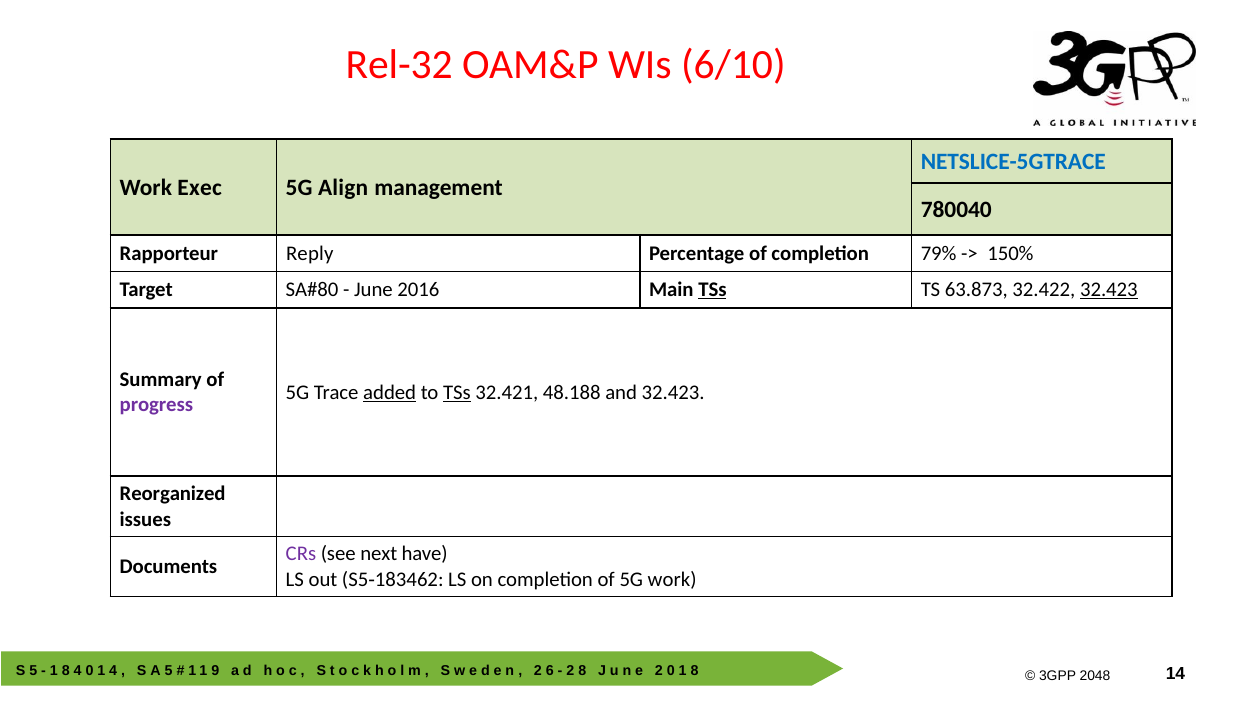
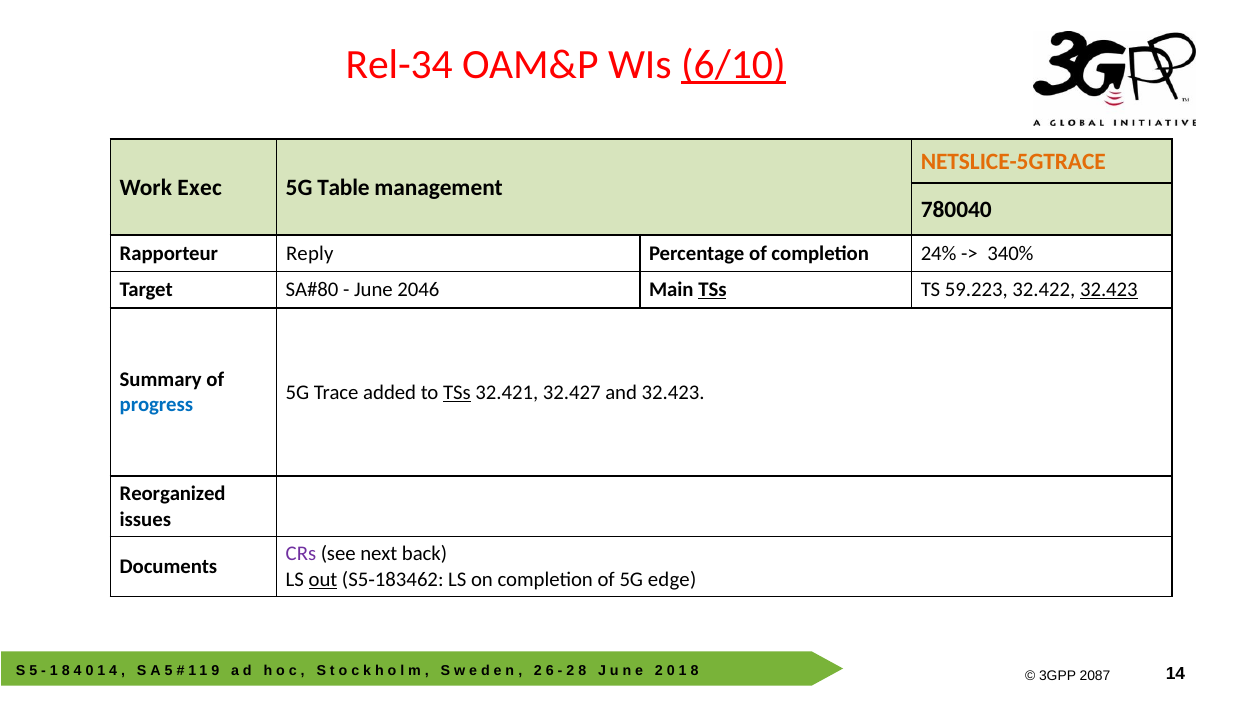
Rel-32: Rel-32 -> Rel-34
6/10 underline: none -> present
NETSLICE-5GTRACE colour: blue -> orange
Align: Align -> Table
79%: 79% -> 24%
150%: 150% -> 340%
2016: 2016 -> 2046
63.873: 63.873 -> 59.223
added underline: present -> none
48.188: 48.188 -> 32.427
progress colour: purple -> blue
have: have -> back
out underline: none -> present
5G work: work -> edge
2048: 2048 -> 2087
